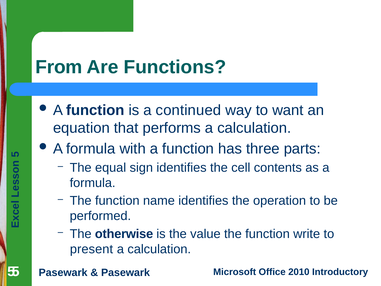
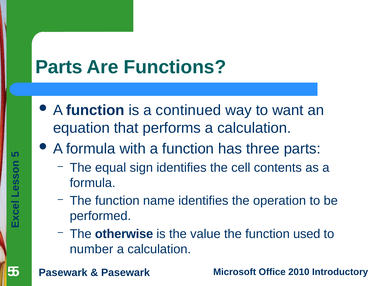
From at (59, 67): From -> Parts
write: write -> used
present: present -> number
